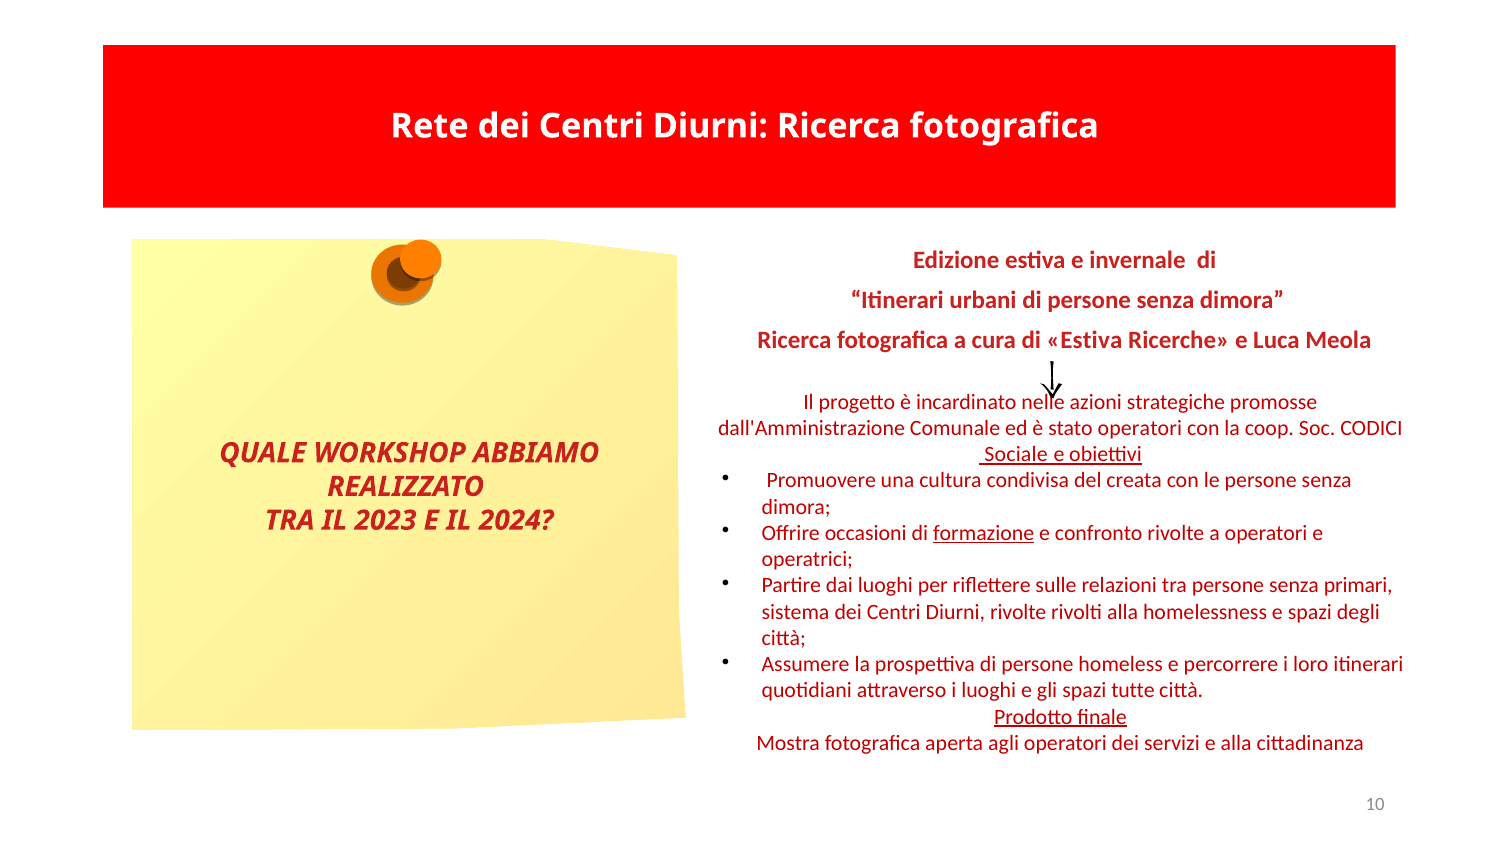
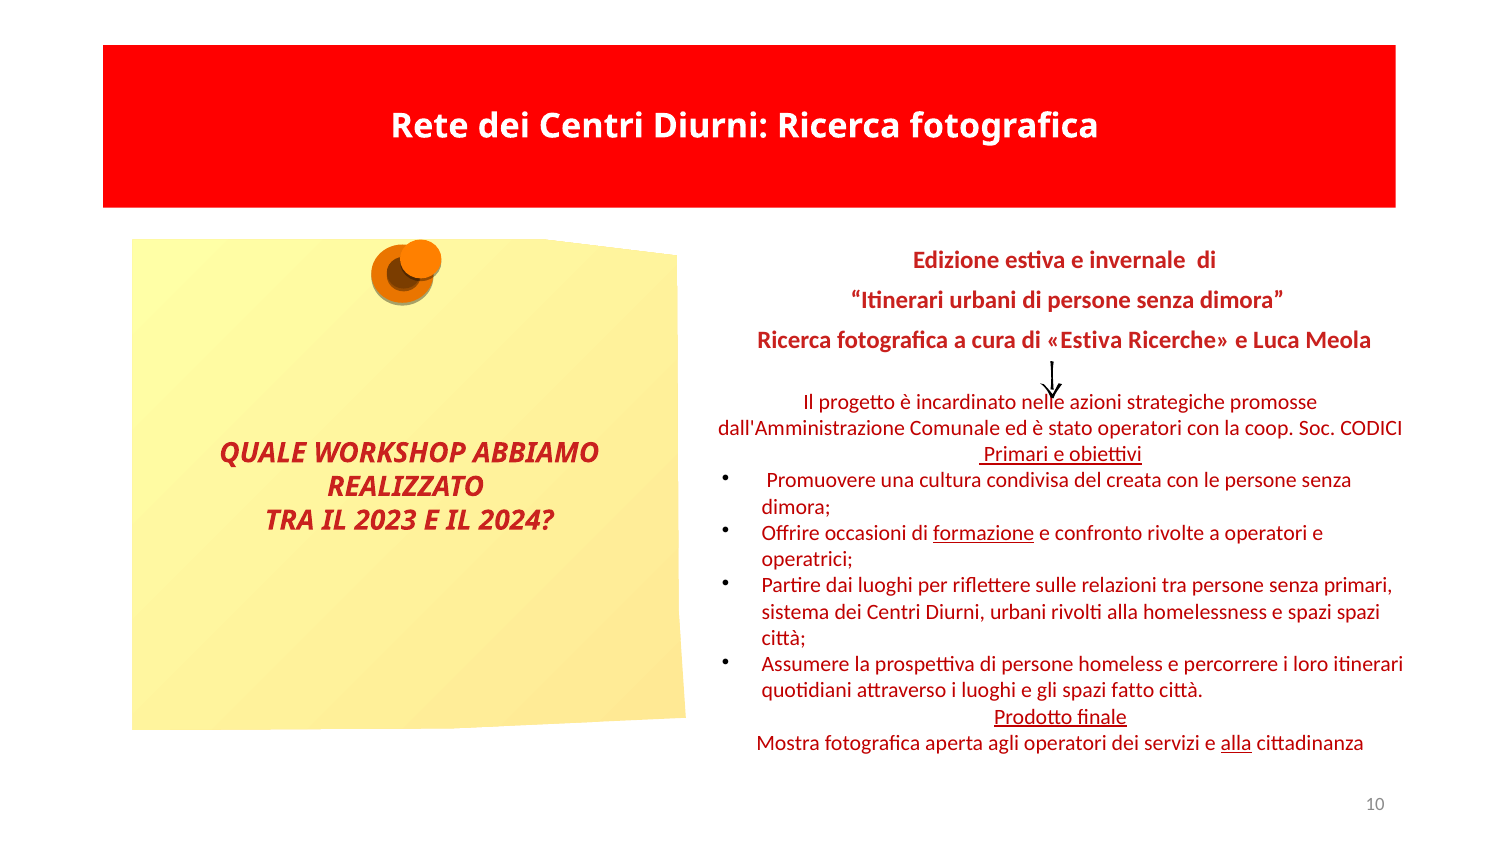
Sociale at (1016, 455): Sociale -> Primari
Diurni rivolte: rivolte -> urbani
spazi degli: degli -> spazi
tutte: tutte -> fatto
alla at (1236, 743) underline: none -> present
